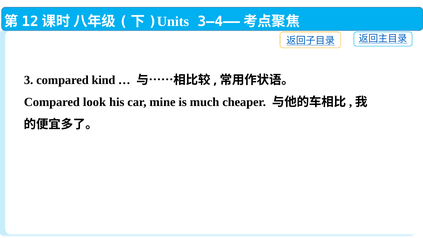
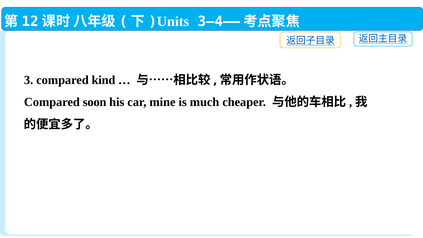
look: look -> soon
